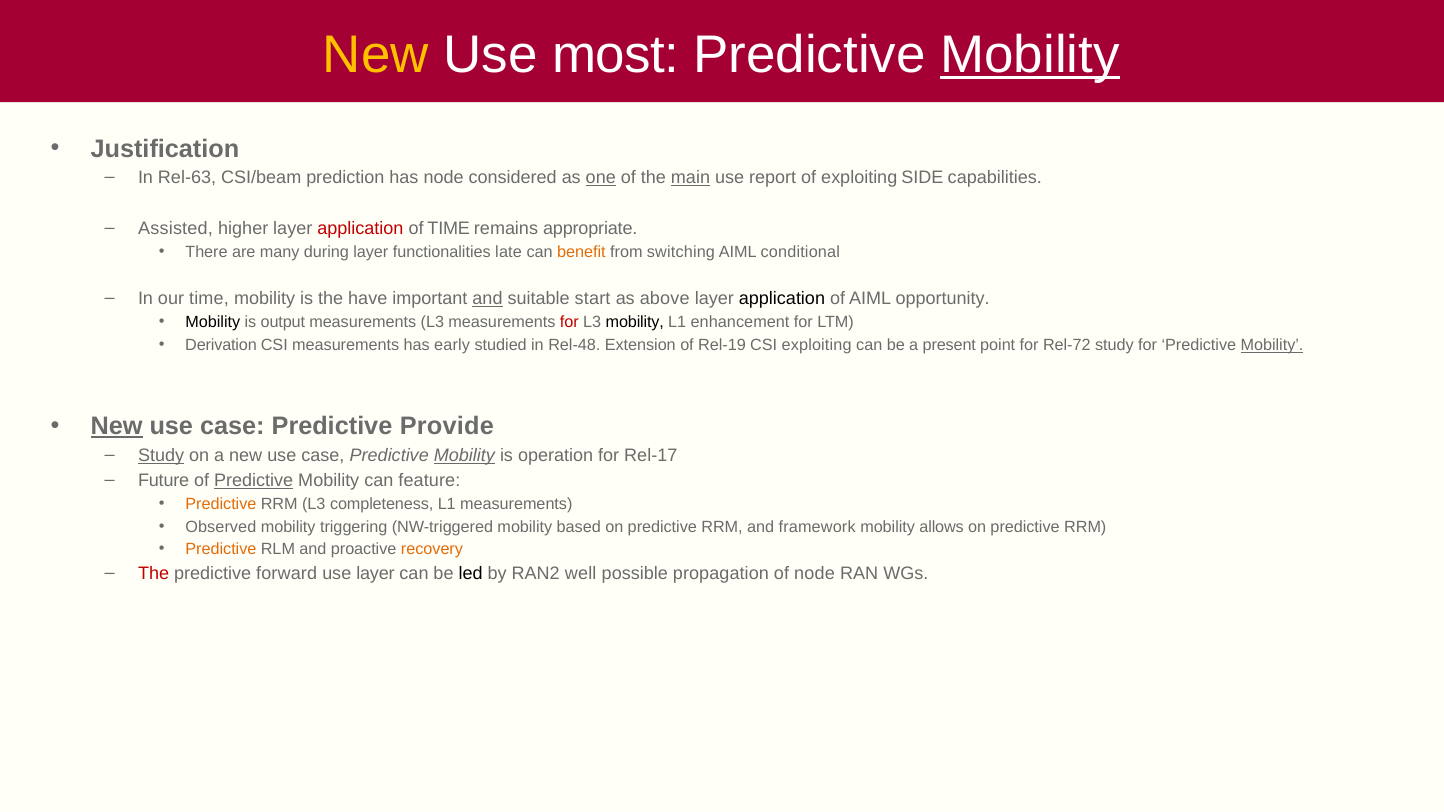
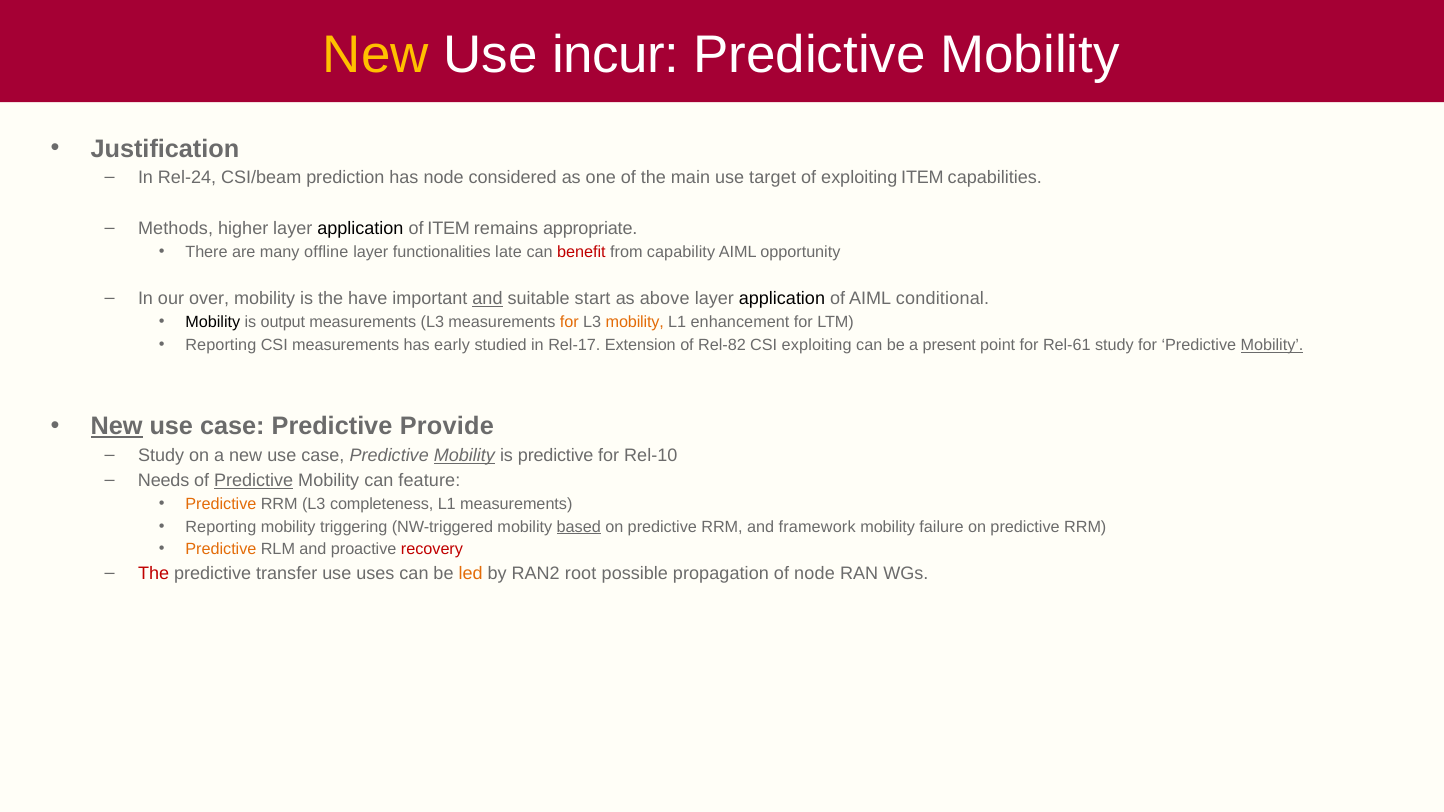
most: most -> incur
Mobility at (1030, 55) underline: present -> none
Rel-63: Rel-63 -> Rel-24
one underline: present -> none
main underline: present -> none
report: report -> target
exploiting SIDE: SIDE -> ITEM
Assisted: Assisted -> Methods
application at (360, 228) colour: red -> black
of TIME: TIME -> ITEM
during: during -> offline
benefit colour: orange -> red
switching: switching -> capability
conditional: conditional -> opportunity
our time: time -> over
opportunity: opportunity -> conditional
for at (569, 323) colour: red -> orange
mobility at (635, 323) colour: black -> orange
Derivation at (221, 345): Derivation -> Reporting
Rel-48: Rel-48 -> Rel-17
Rel-19: Rel-19 -> Rel-82
Rel-72: Rel-72 -> Rel-61
Study at (161, 455) underline: present -> none
is operation: operation -> predictive
Rel-17: Rel-17 -> Rel-10
Future: Future -> Needs
Observed at (221, 527): Observed -> Reporting
based underline: none -> present
allows: allows -> failure
recovery colour: orange -> red
forward: forward -> transfer
use layer: layer -> uses
led colour: black -> orange
well: well -> root
